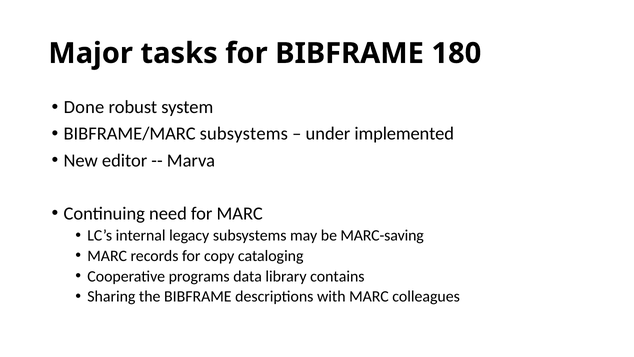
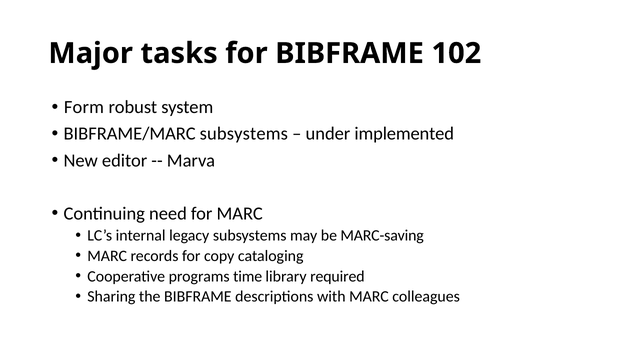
180: 180 -> 102
Done: Done -> Form
data: data -> time
contains: contains -> required
